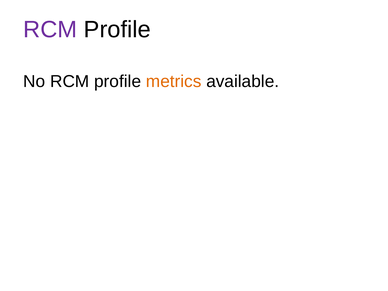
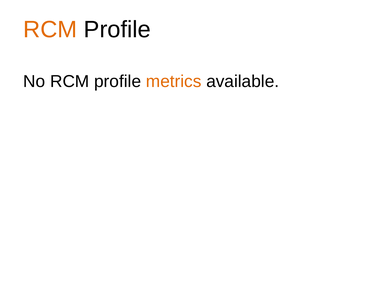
RCM at (50, 29) colour: purple -> orange
